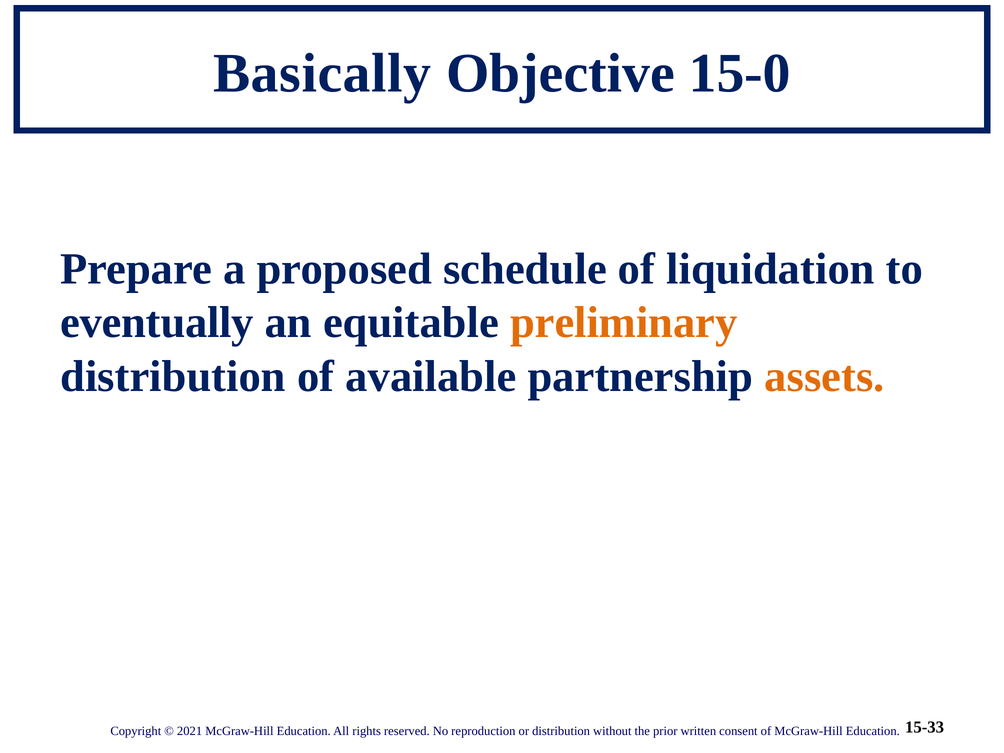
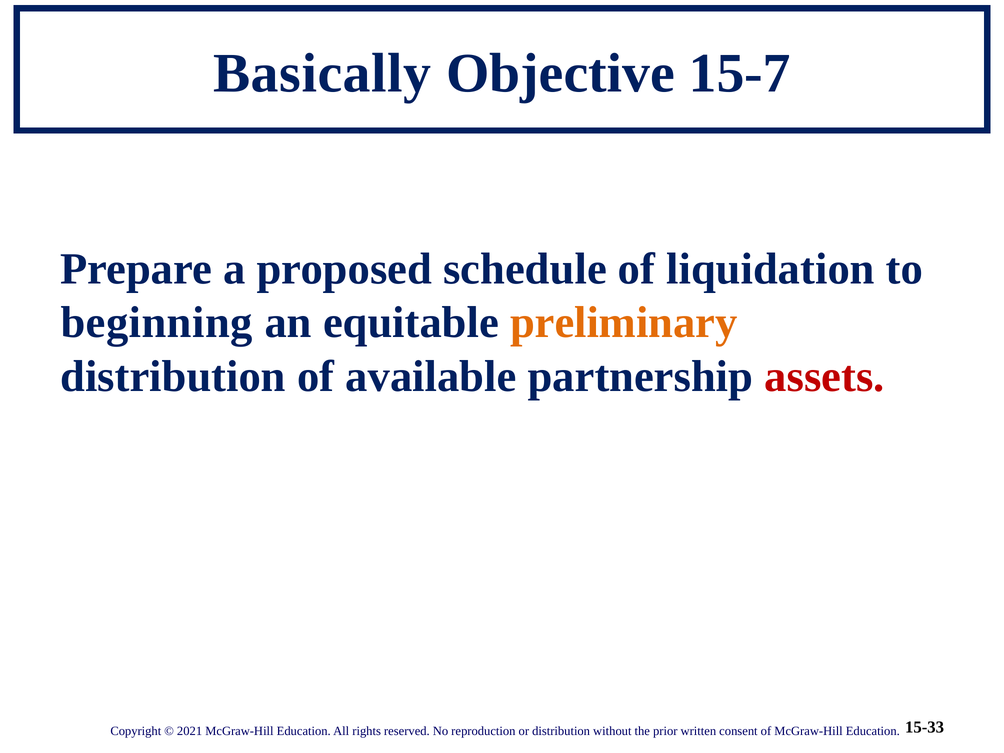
15-0: 15-0 -> 15-7
eventually: eventually -> beginning
assets colour: orange -> red
